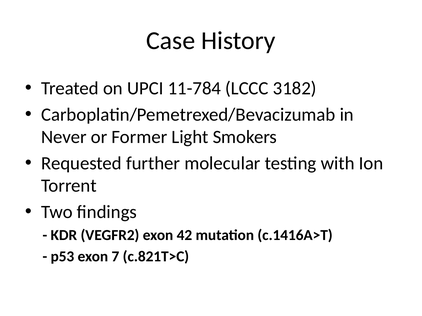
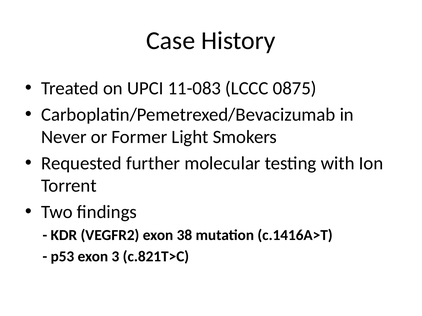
11-784: 11-784 -> 11-083
3182: 3182 -> 0875
42: 42 -> 38
7: 7 -> 3
